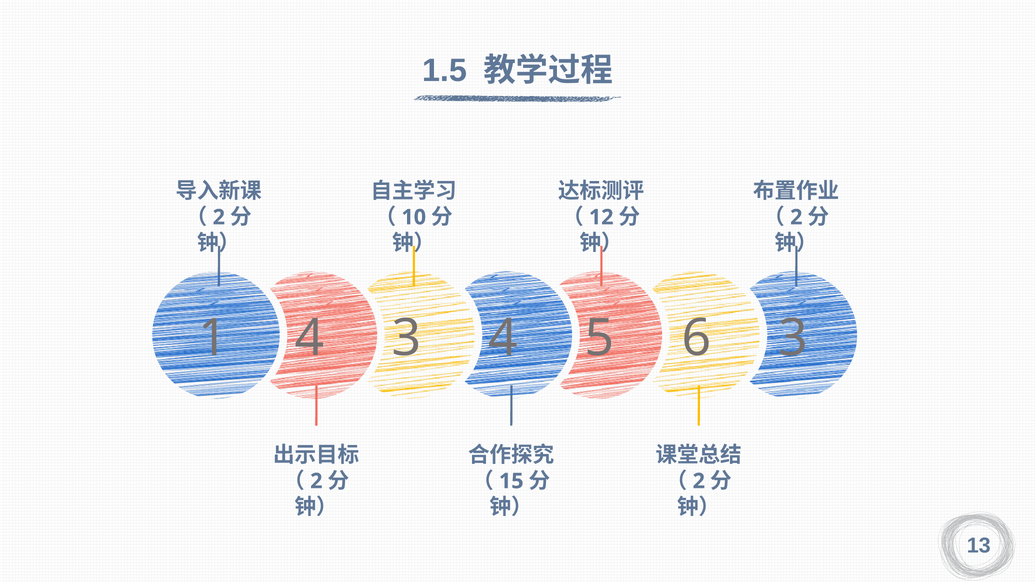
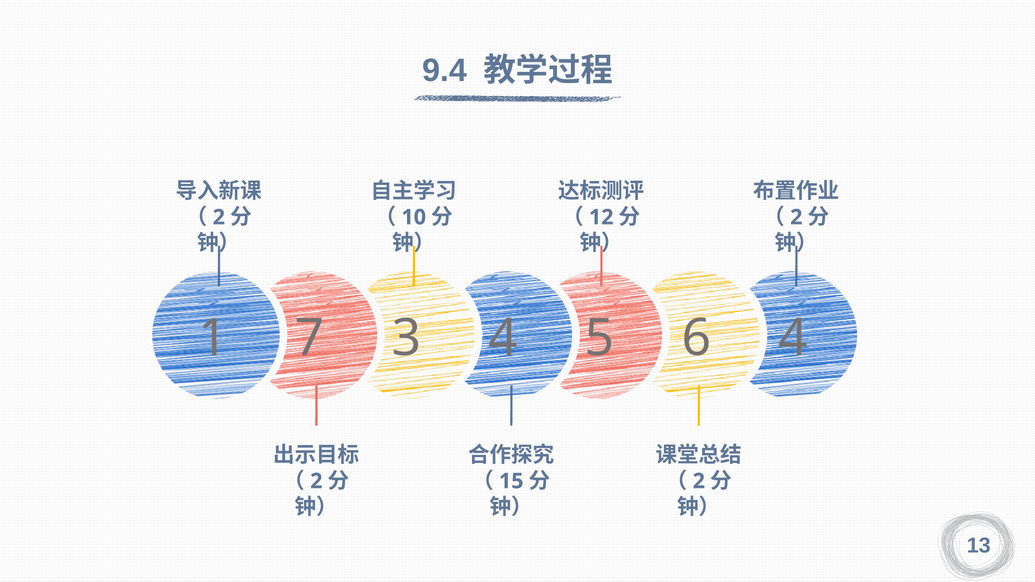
1.5: 1.5 -> 9.4
1 4: 4 -> 7
6 3: 3 -> 4
